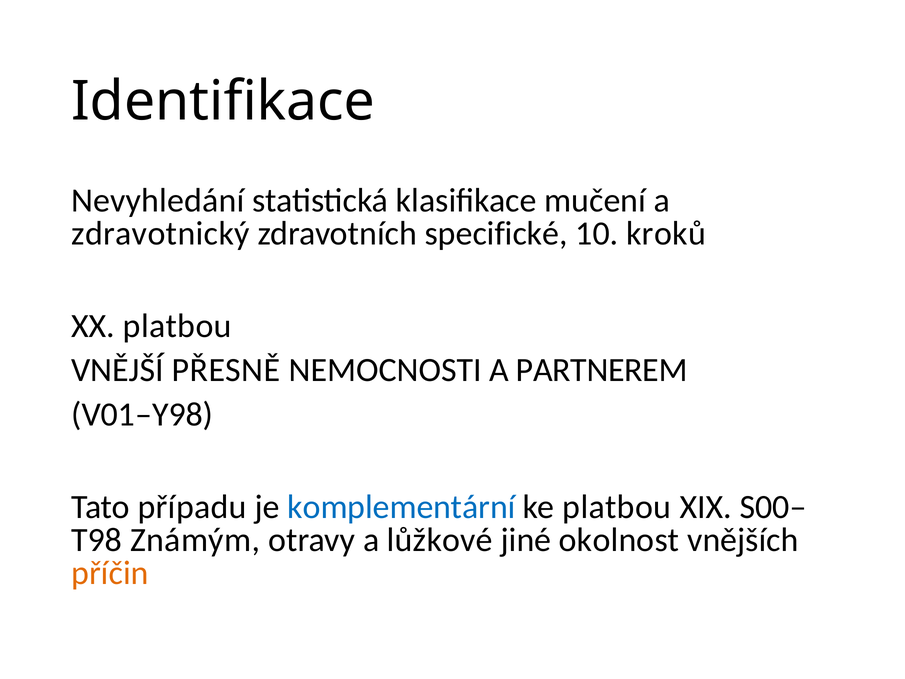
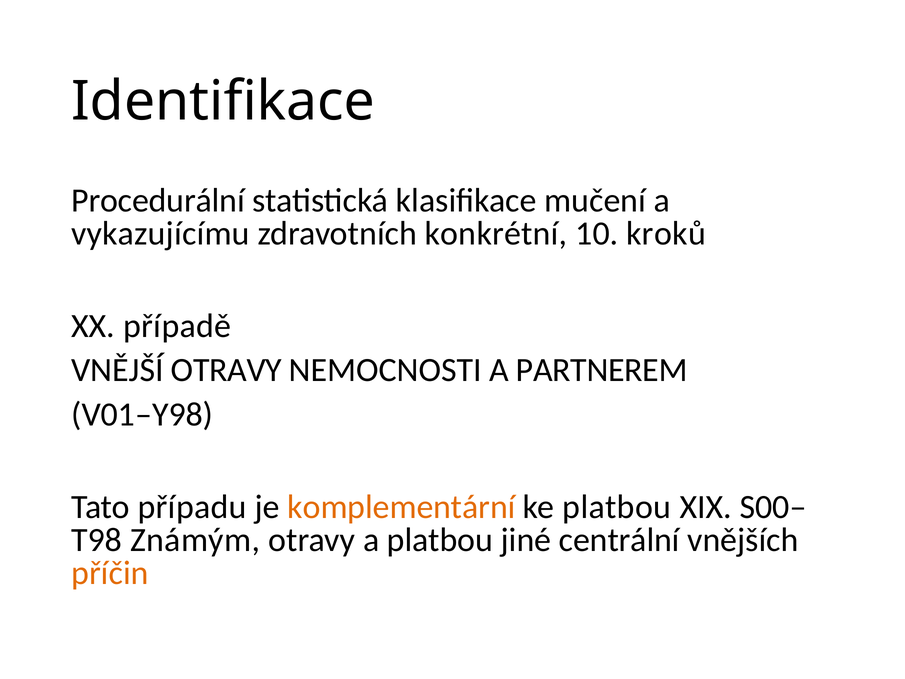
Nevyhledání: Nevyhledání -> Procedurální
zdravotnický: zdravotnický -> vykazujícímu
specifické: specifické -> konkrétní
XX platbou: platbou -> případě
VNĚJŠÍ PŘESNĚ: PŘESNĚ -> OTRAVY
komplementární colour: blue -> orange
a lůžkové: lůžkové -> platbou
okolnost: okolnost -> centrální
